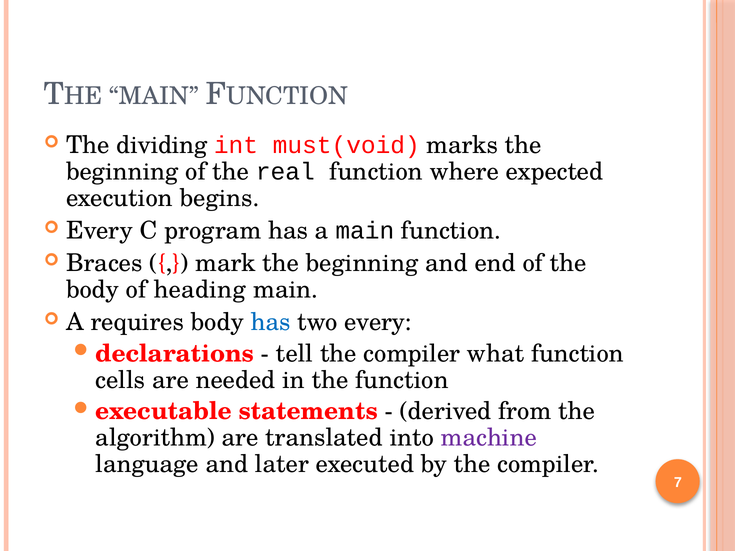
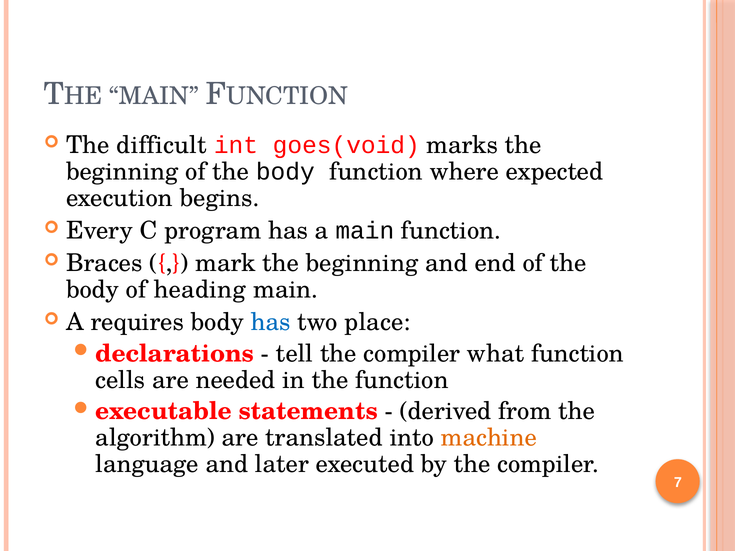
dividing: dividing -> difficult
must(void: must(void -> goes(void
beginning of the real: real -> body
two every: every -> place
machine colour: purple -> orange
